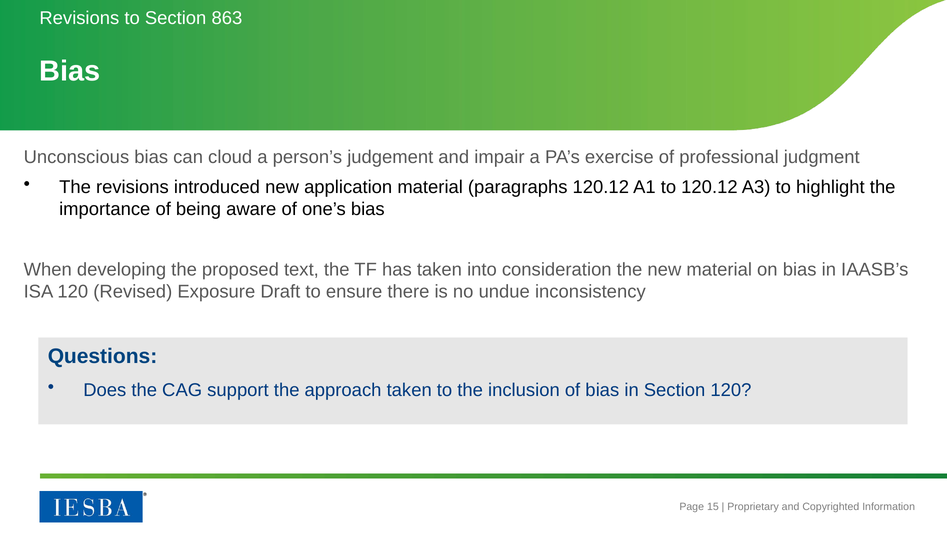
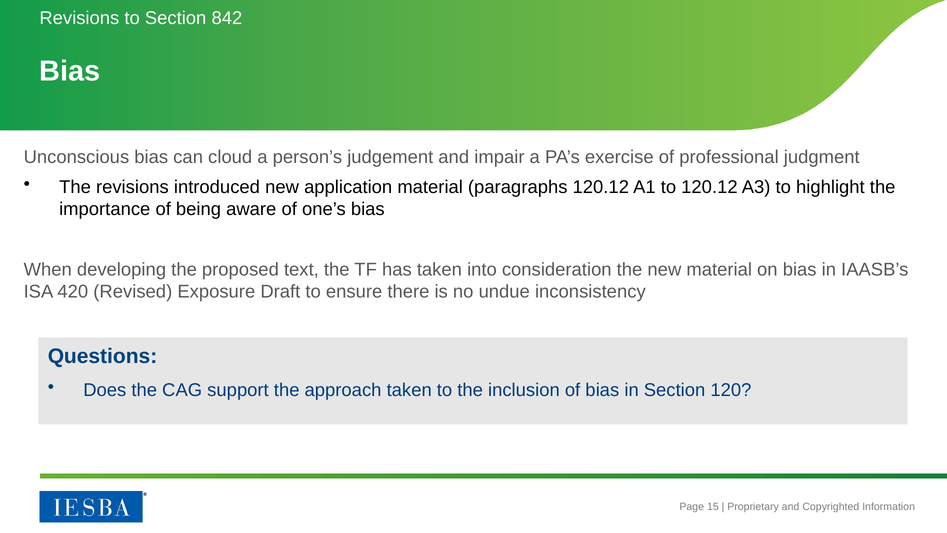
863: 863 -> 842
ISA 120: 120 -> 420
